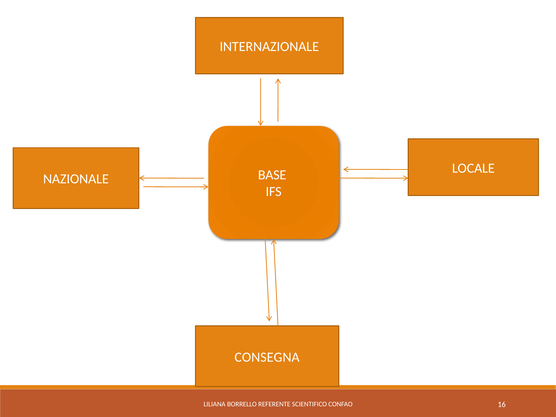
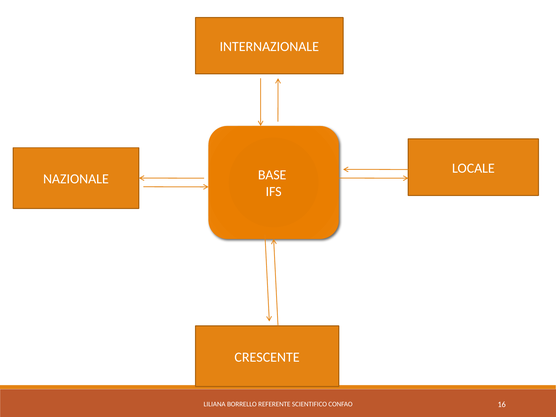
CONSEGNA: CONSEGNA -> CRESCENTE
